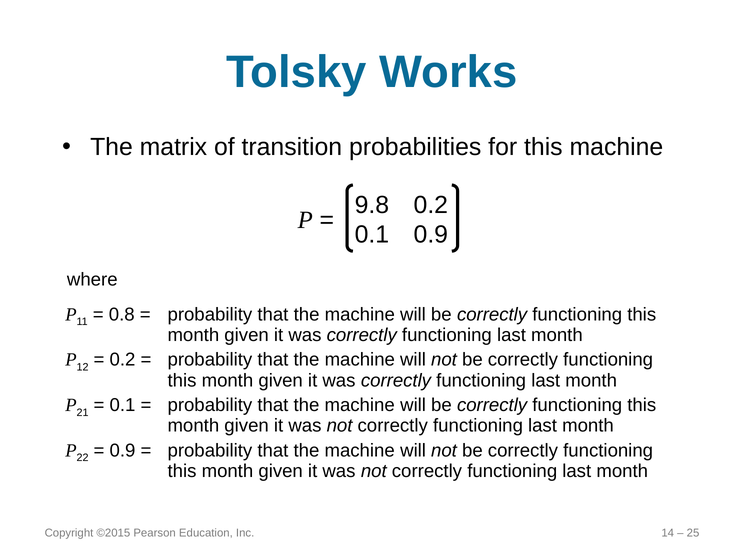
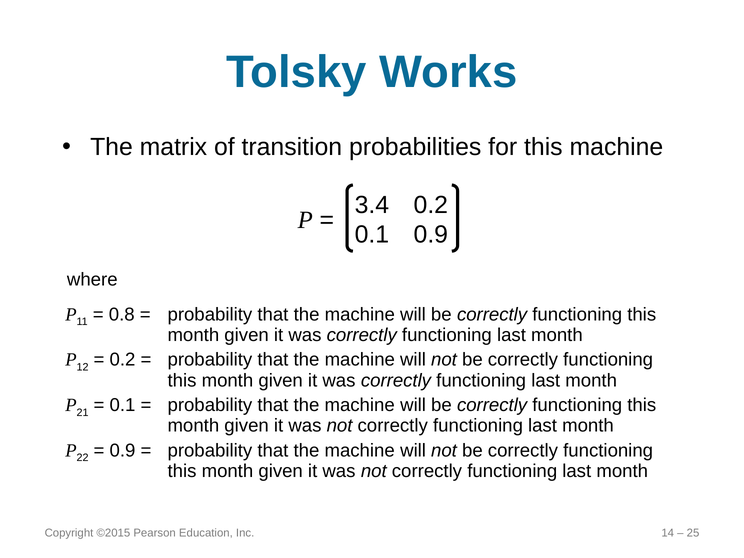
9.8: 9.8 -> 3.4
